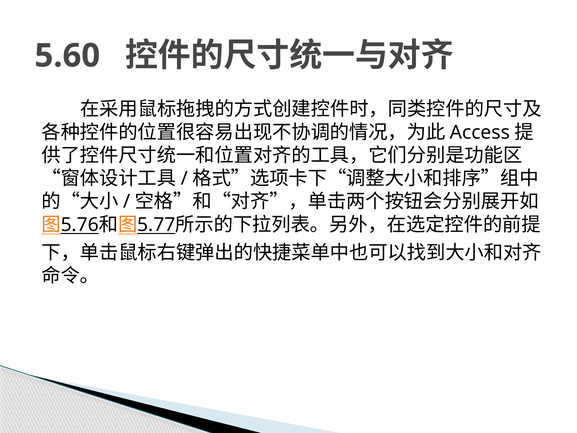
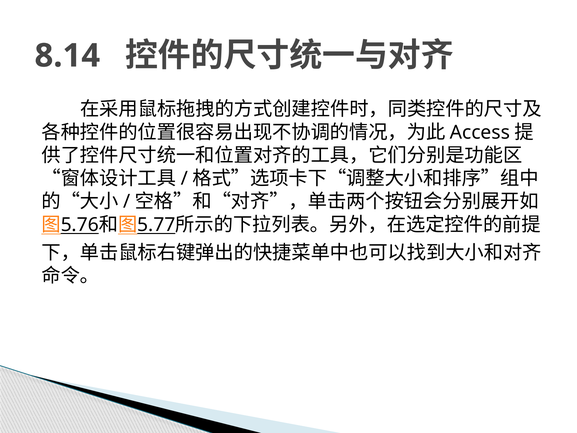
5.60: 5.60 -> 8.14
